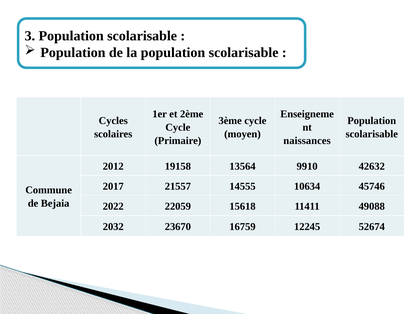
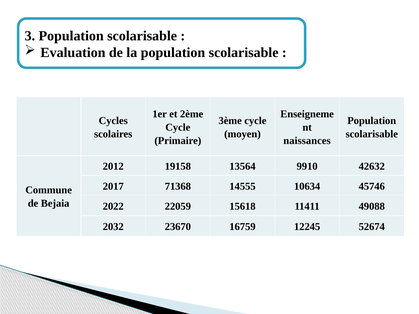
Population at (73, 53): Population -> Evaluation
21557: 21557 -> 71368
